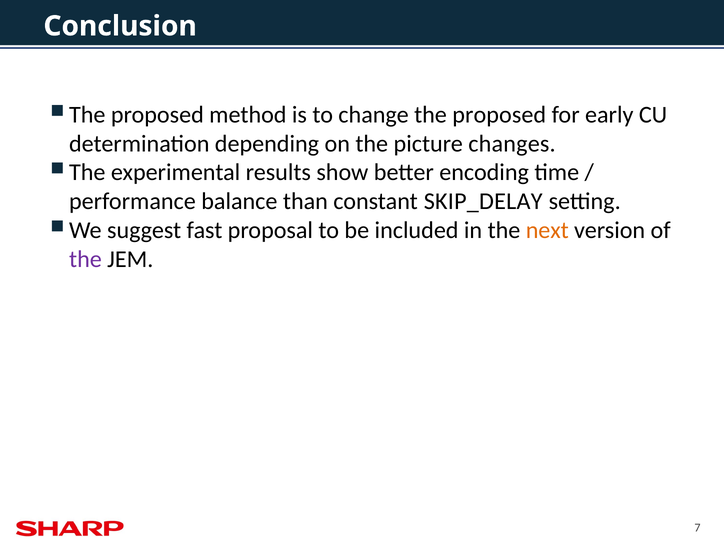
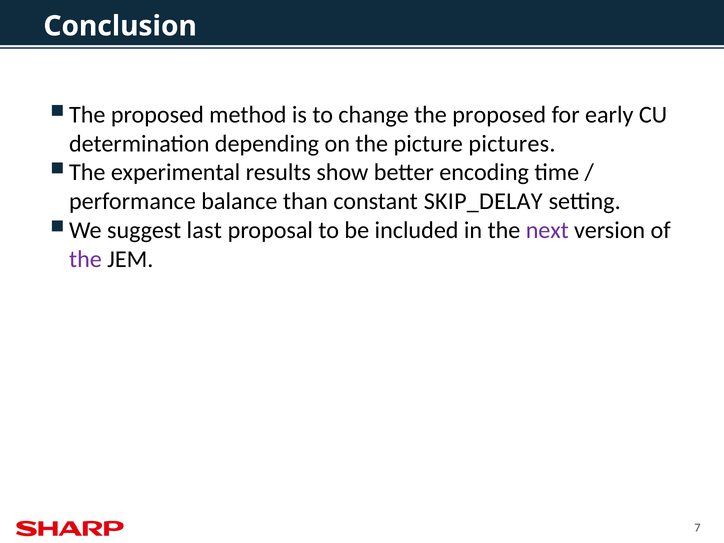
changes: changes -> pictures
fast: fast -> last
next colour: orange -> purple
